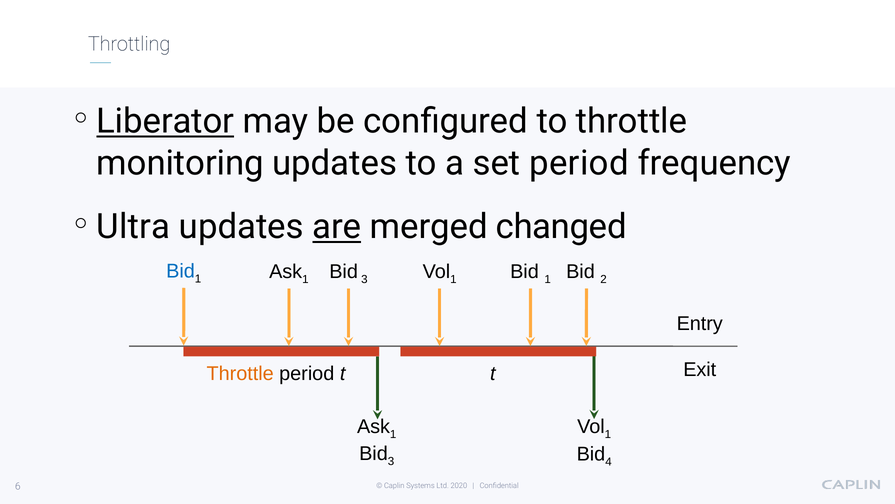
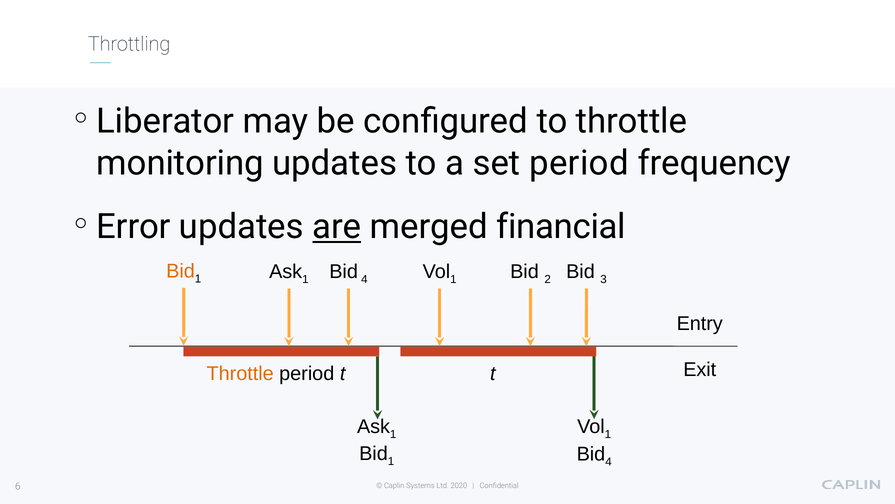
Liberator underline: present -> none
Ultra: Ultra -> Error
changed: changed -> financial
Bid at (181, 271) colour: blue -> orange
3 at (364, 279): 3 -> 4
1 at (548, 279): 1 -> 2
2: 2 -> 3
3 at (391, 461): 3 -> 1
